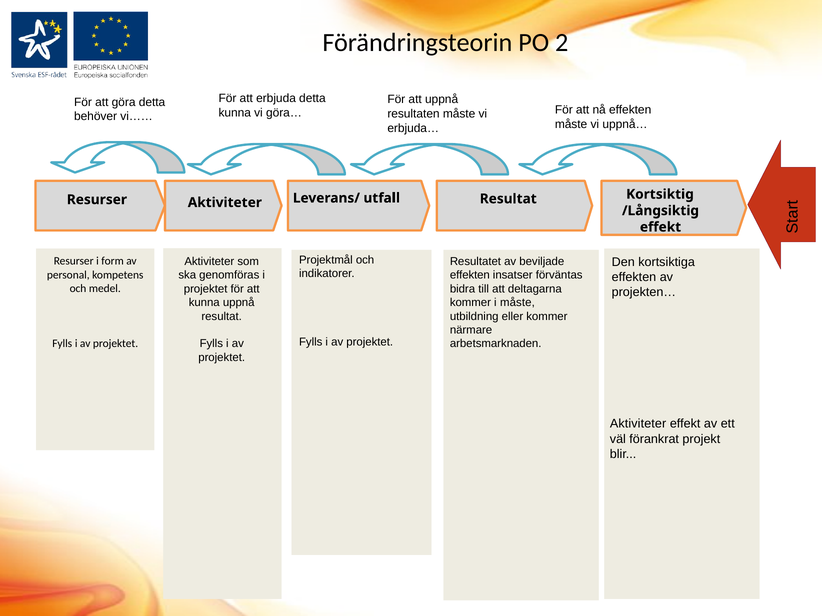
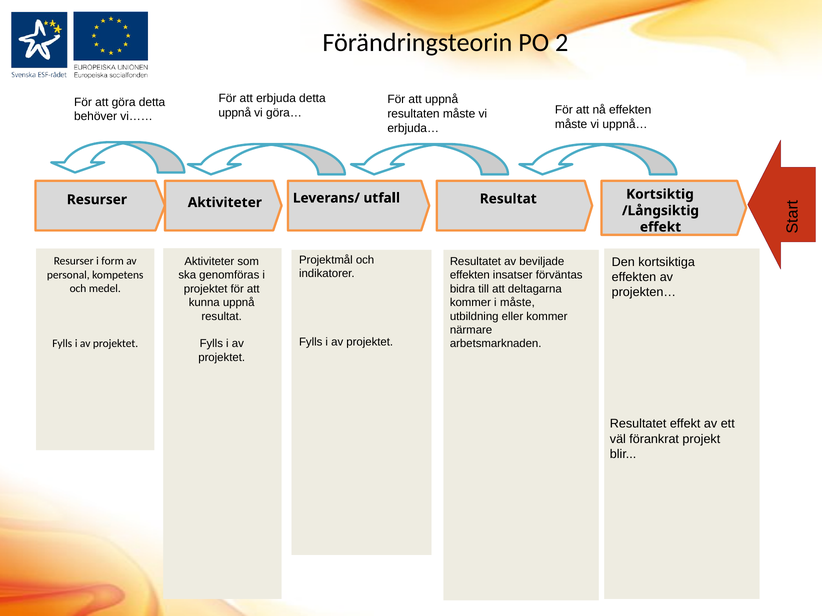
kunna at (235, 113): kunna -> uppnå
Aktiviteter at (638, 424): Aktiviteter -> Resultatet
